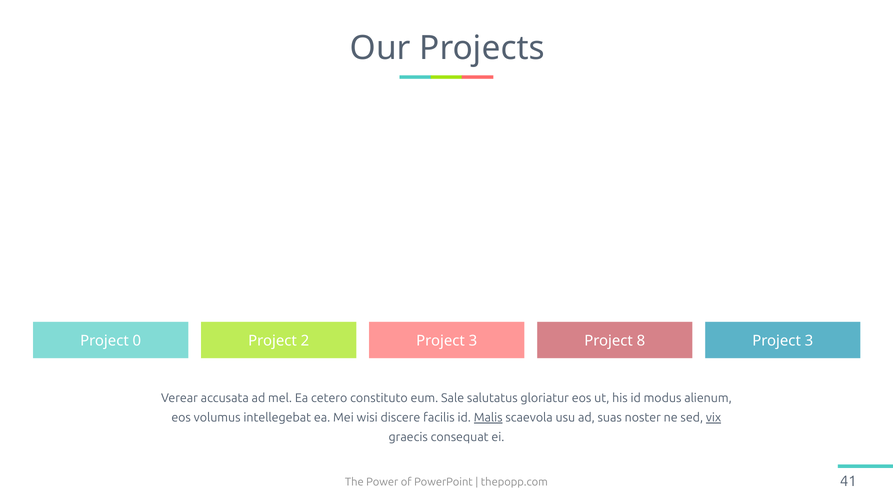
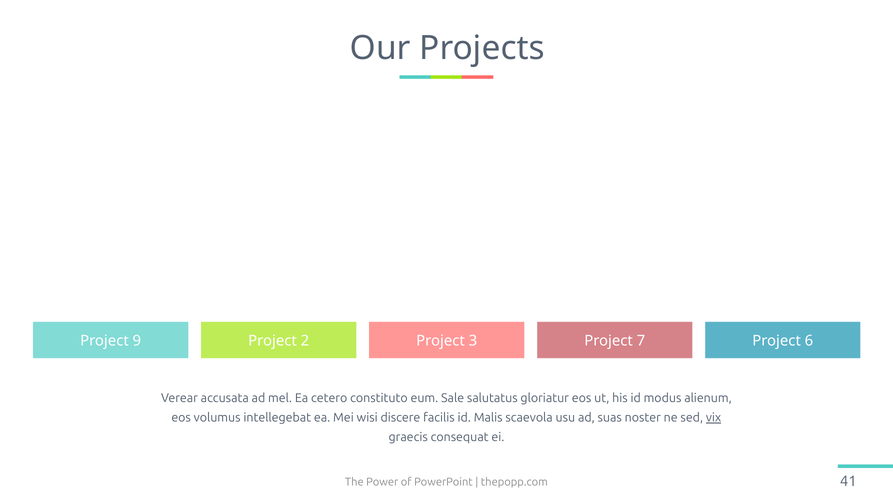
0: 0 -> 9
8: 8 -> 7
3 at (809, 341): 3 -> 6
Malis underline: present -> none
